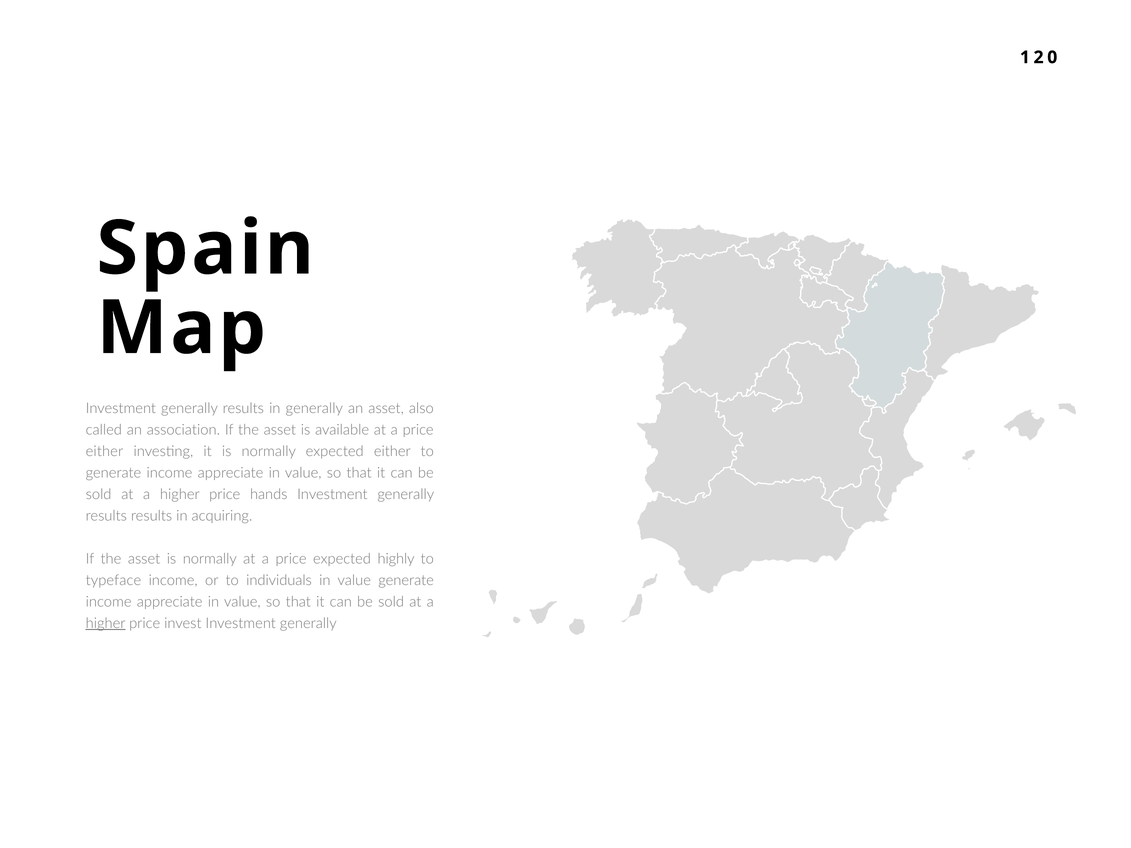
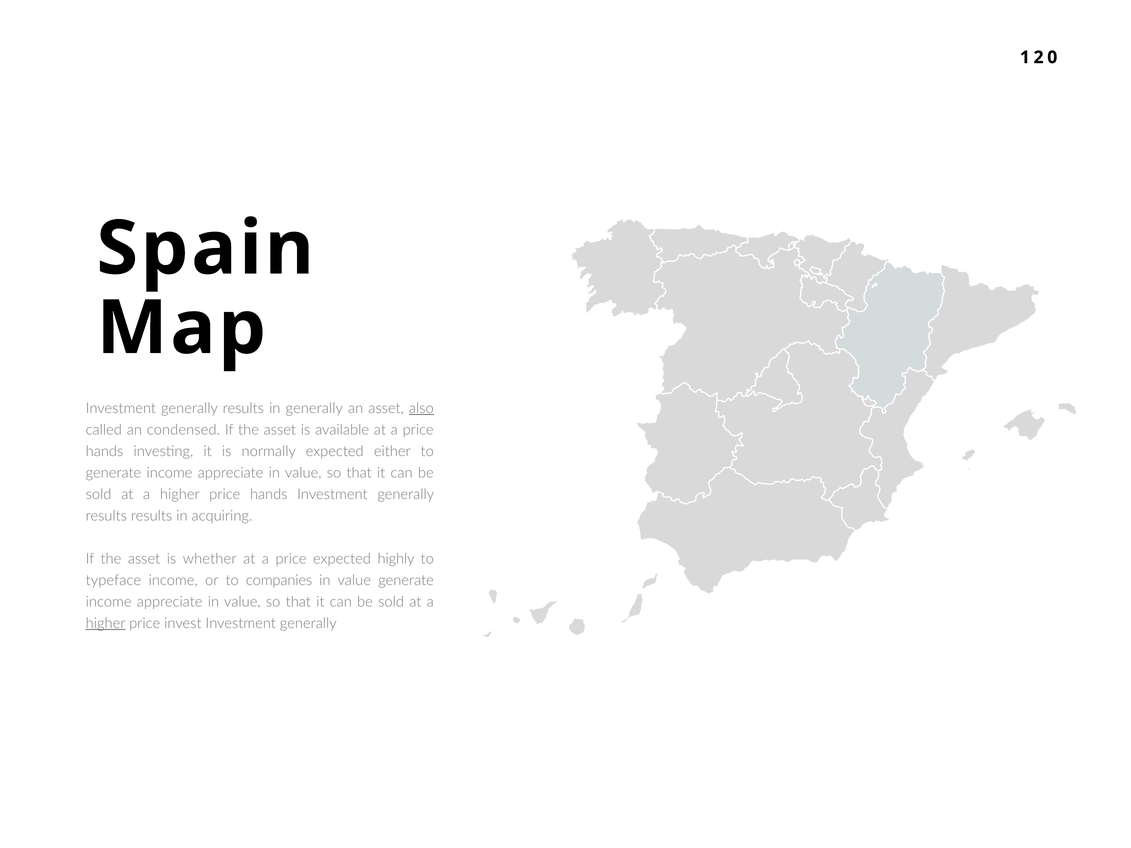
also underline: none -> present
association: association -> condensed
either at (104, 451): either -> hands
asset is normally: normally -> whether
individuals: individuals -> companies
